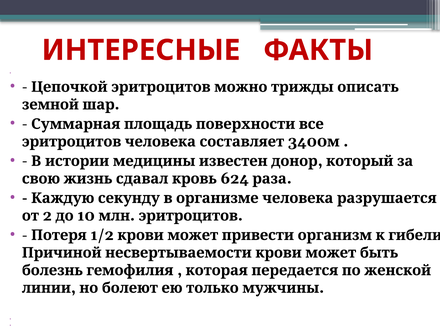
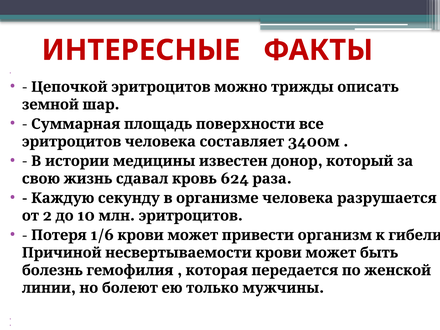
1/2: 1/2 -> 1/6
